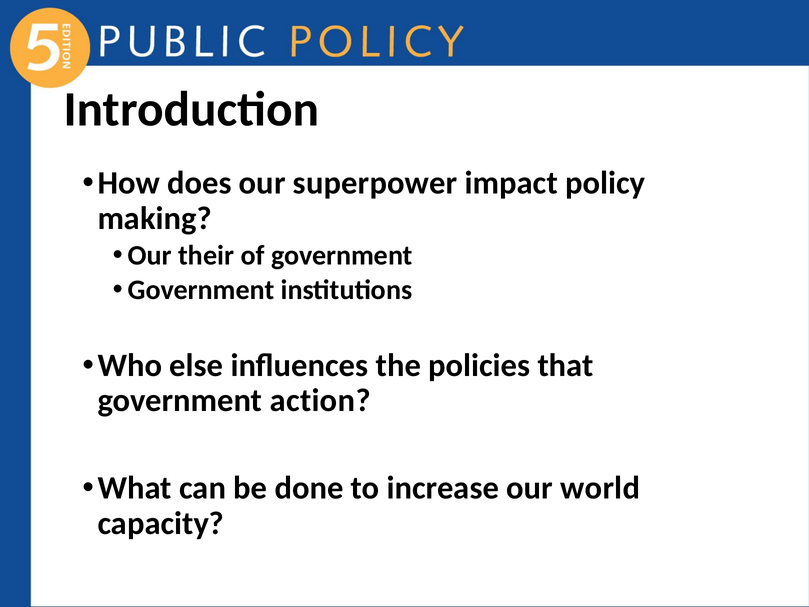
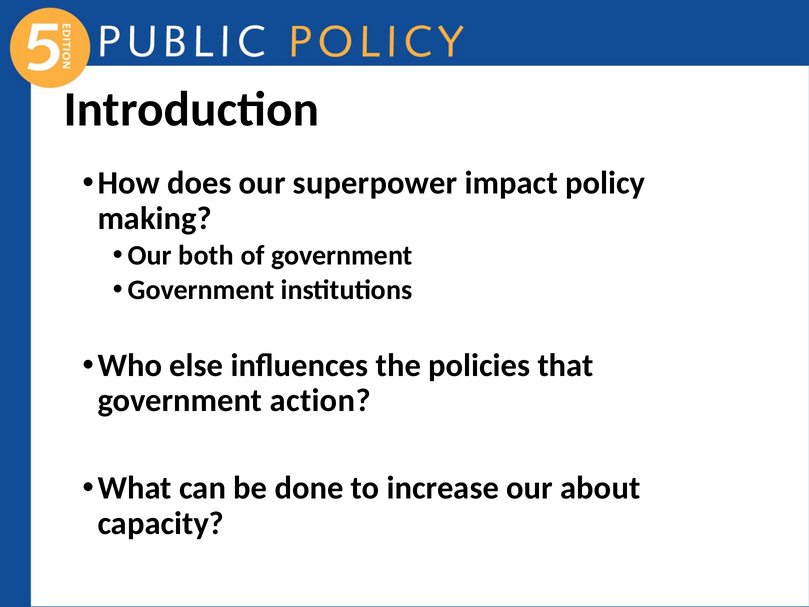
their: their -> both
world: world -> about
